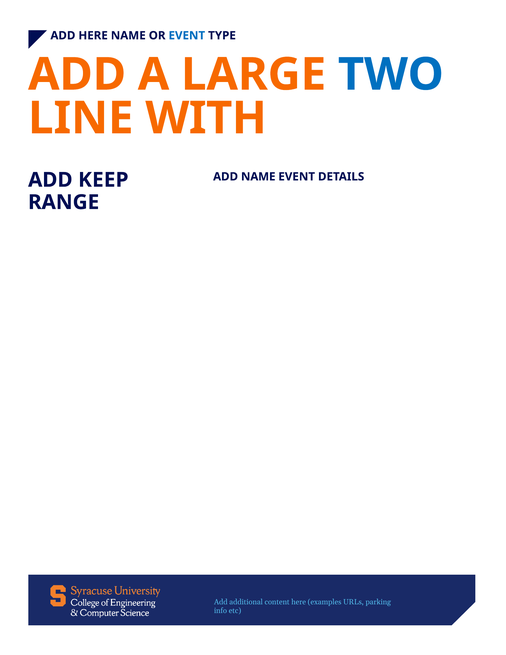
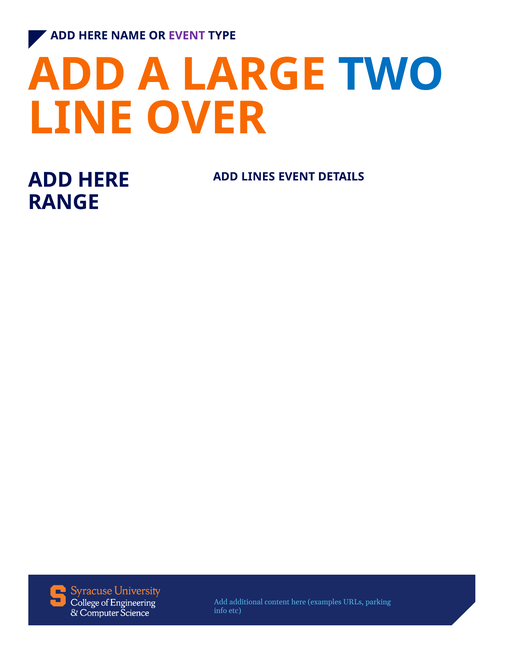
EVENT at (187, 36) colour: blue -> purple
WITH: WITH -> OVER
ADD NAME: NAME -> LINES
KEEP at (103, 180): KEEP -> HERE
